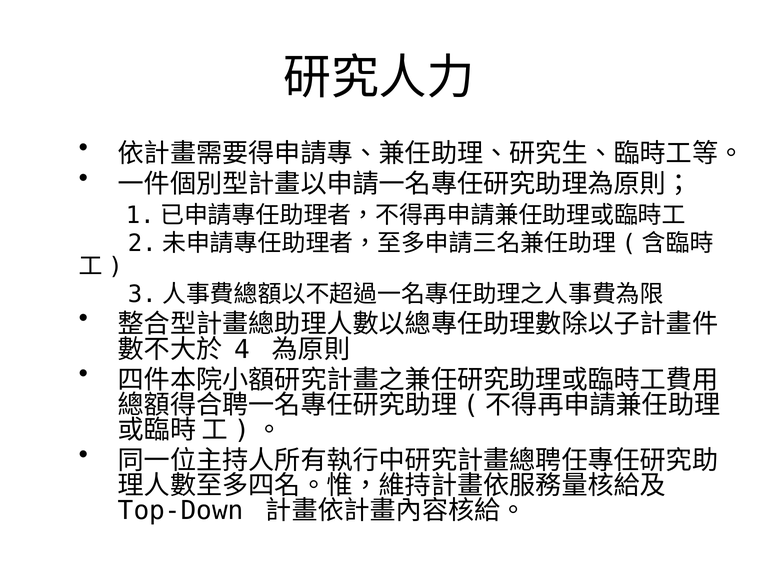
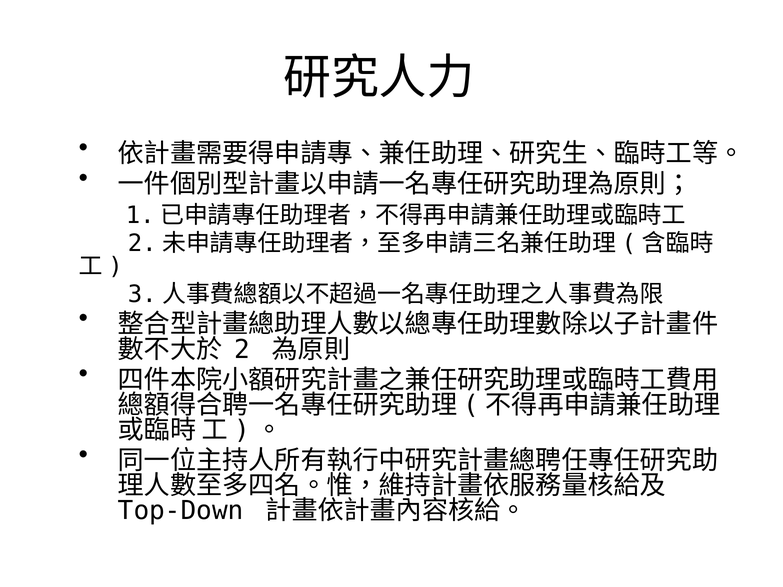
4: 4 -> 2
